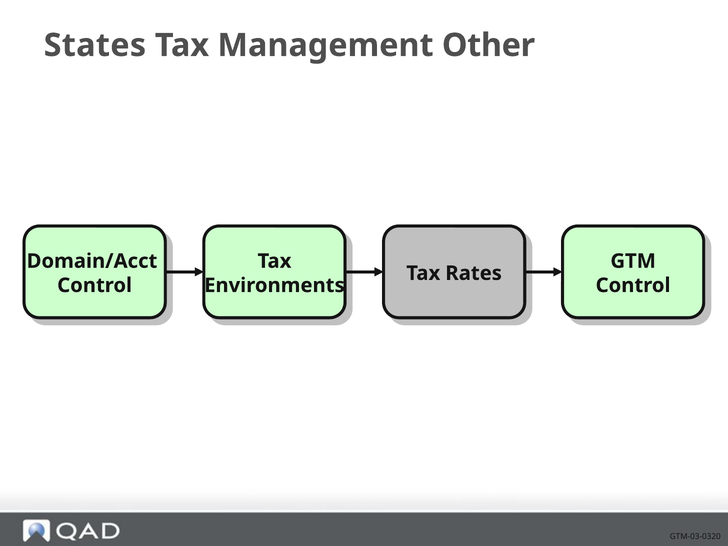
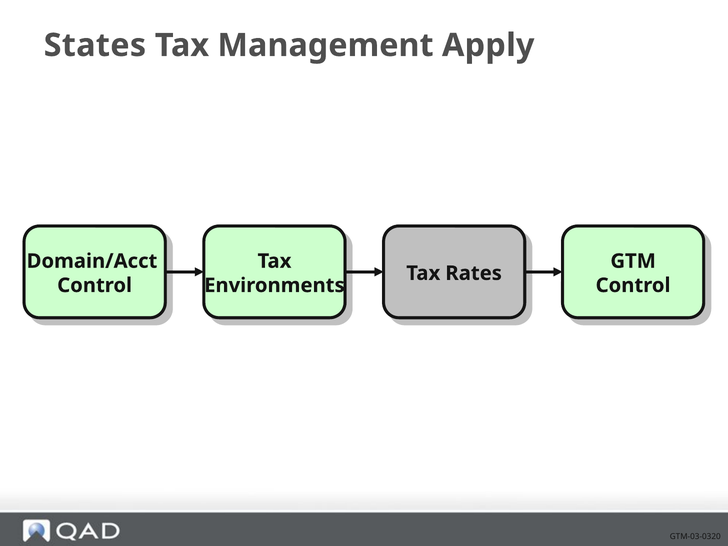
Other: Other -> Apply
